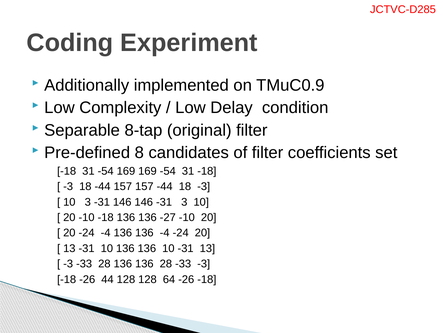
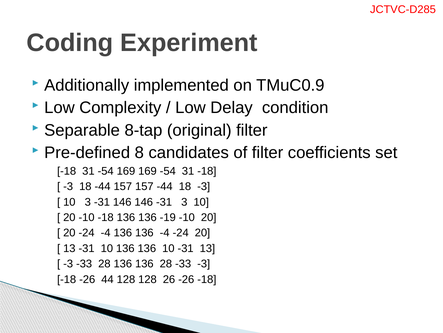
-27: -27 -> -19
64: 64 -> 26
